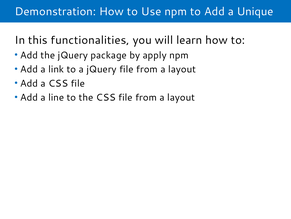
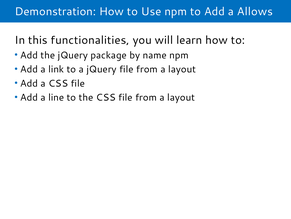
Unique: Unique -> Allows
apply: apply -> name
